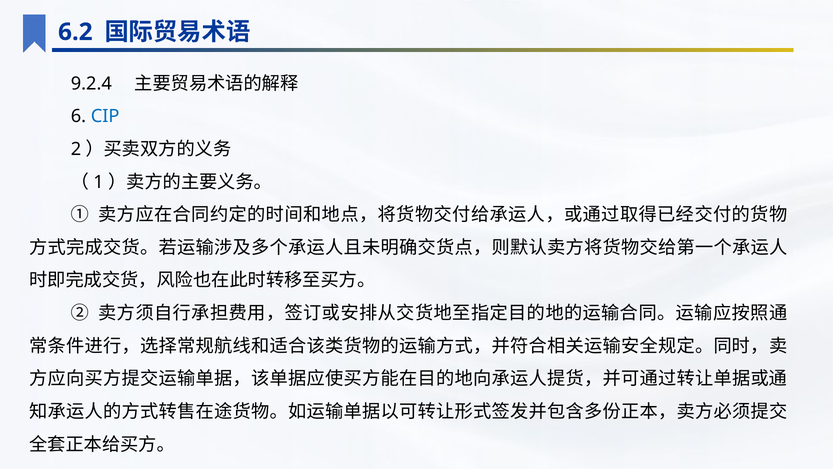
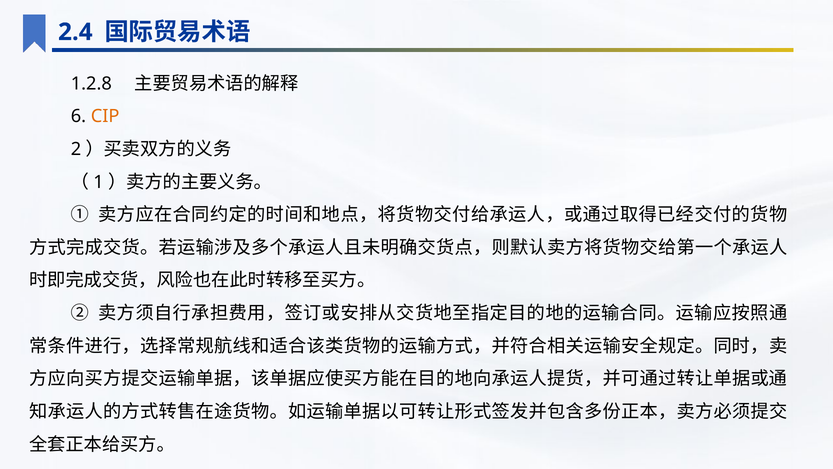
6.2: 6.2 -> 2.4
9.2.4: 9.2.4 -> 1.2.8
CIP colour: blue -> orange
